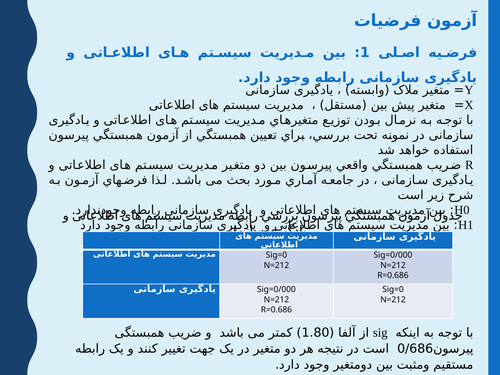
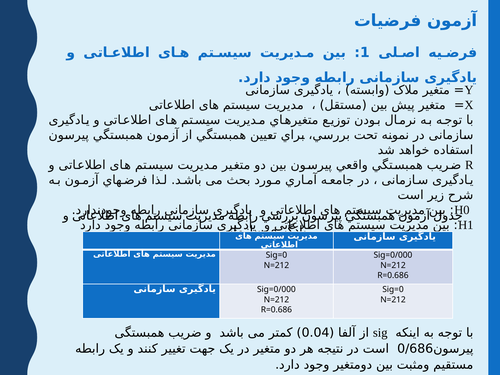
1.80: 1.80 -> 0.04
